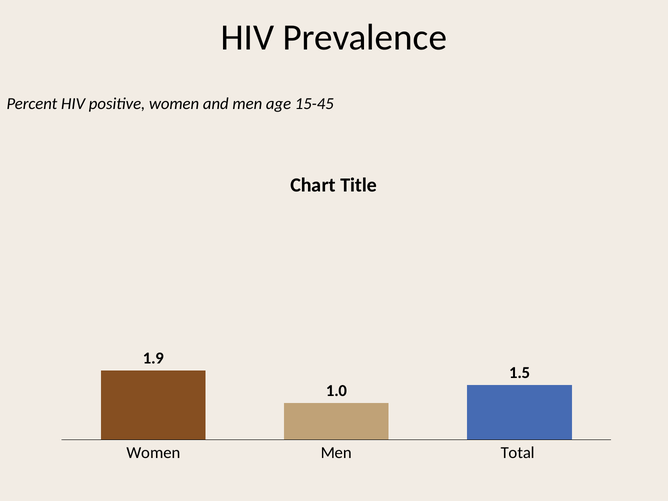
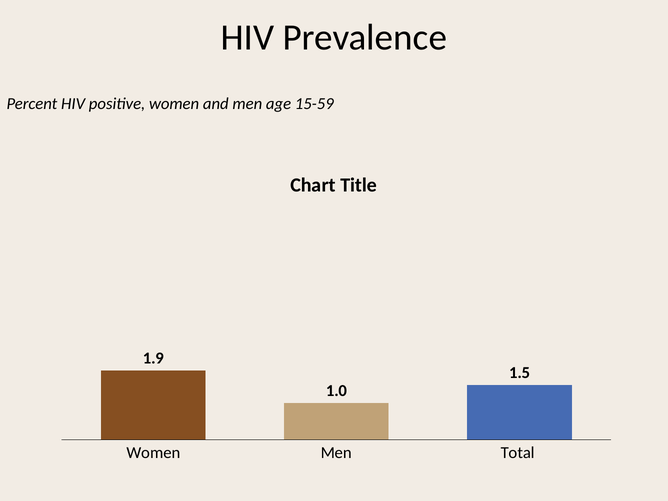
15-45: 15-45 -> 15-59
